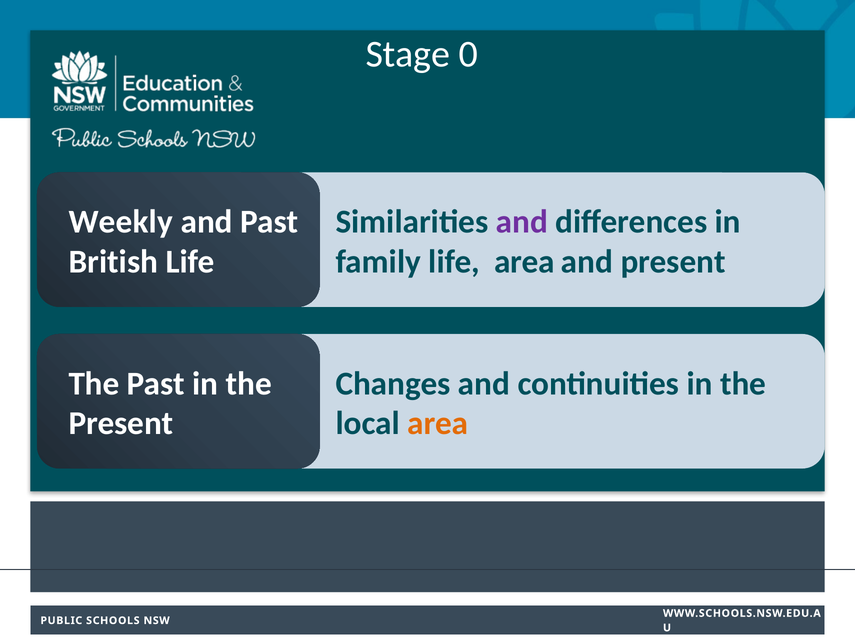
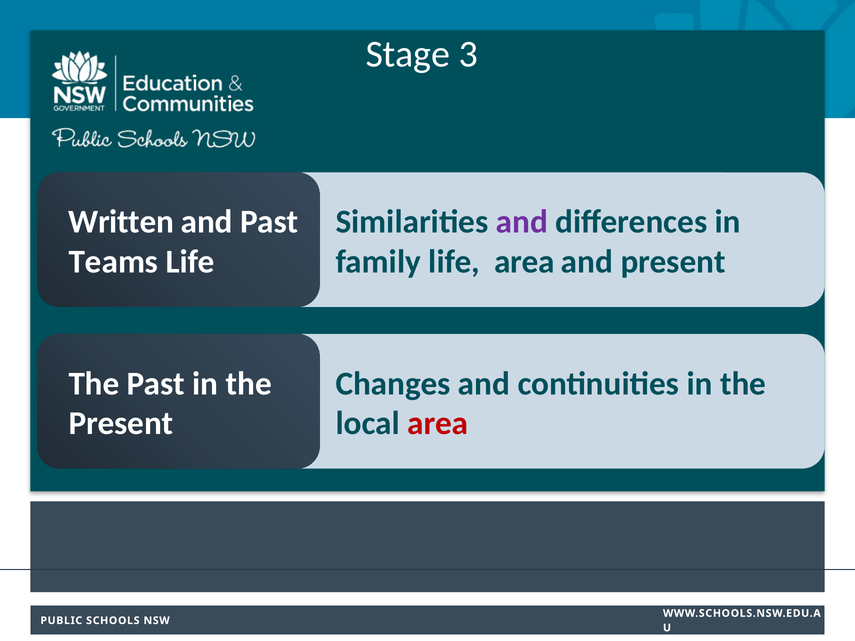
0: 0 -> 3
Weekly: Weekly -> Written
British: British -> Teams
area at (438, 424) colour: orange -> red
